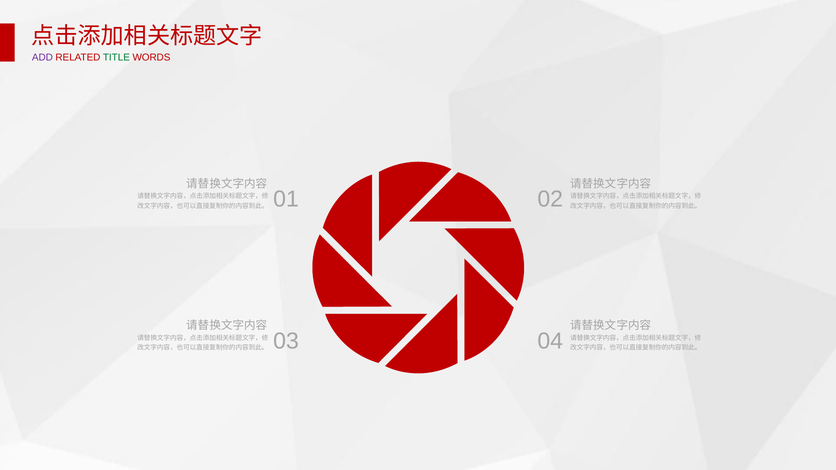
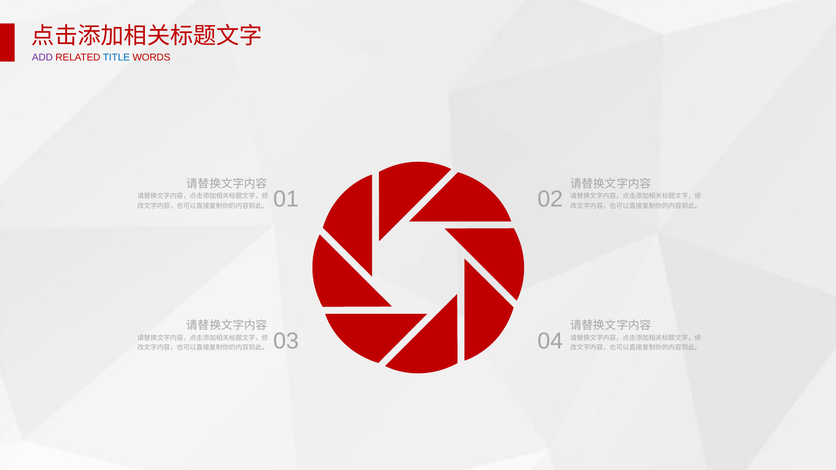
TITLE colour: green -> blue
